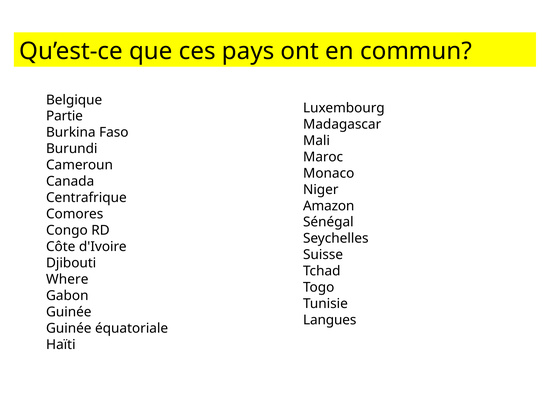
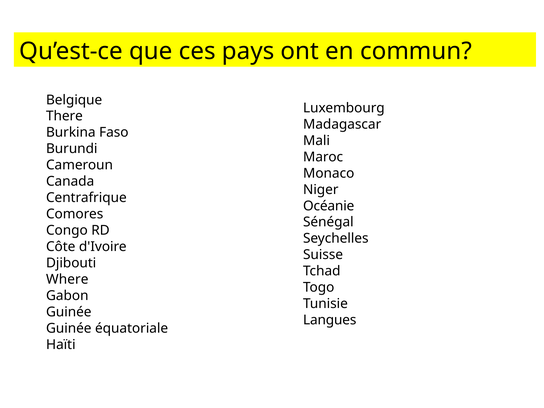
Partie: Partie -> There
Amazon: Amazon -> Océanie
